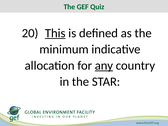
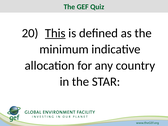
any underline: present -> none
